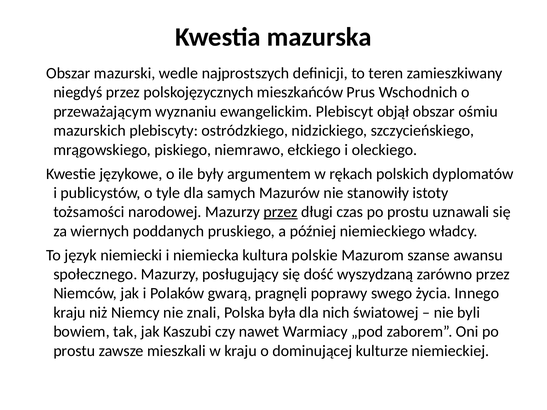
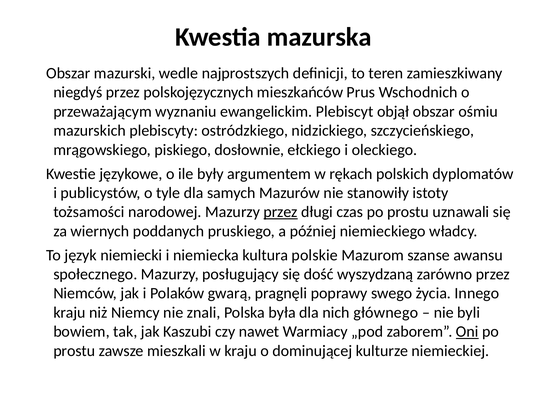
niemrawo: niemrawo -> dosłownie
światowej: światowej -> głównego
Oni underline: none -> present
